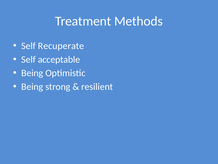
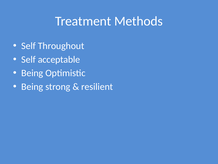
Recuperate: Recuperate -> Throughout
